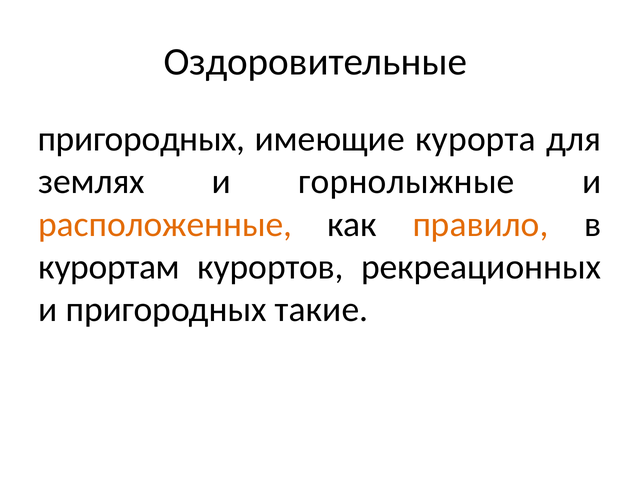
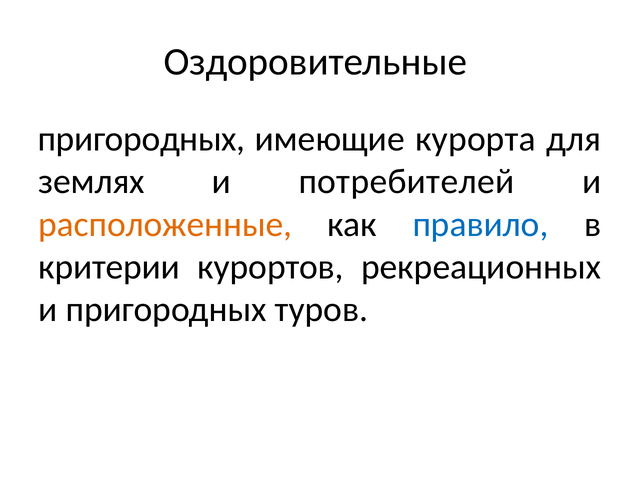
горнолыжные: горнолыжные -> потребителей
правило colour: orange -> blue
курортам: курортам -> критерии
такие: такие -> туров
